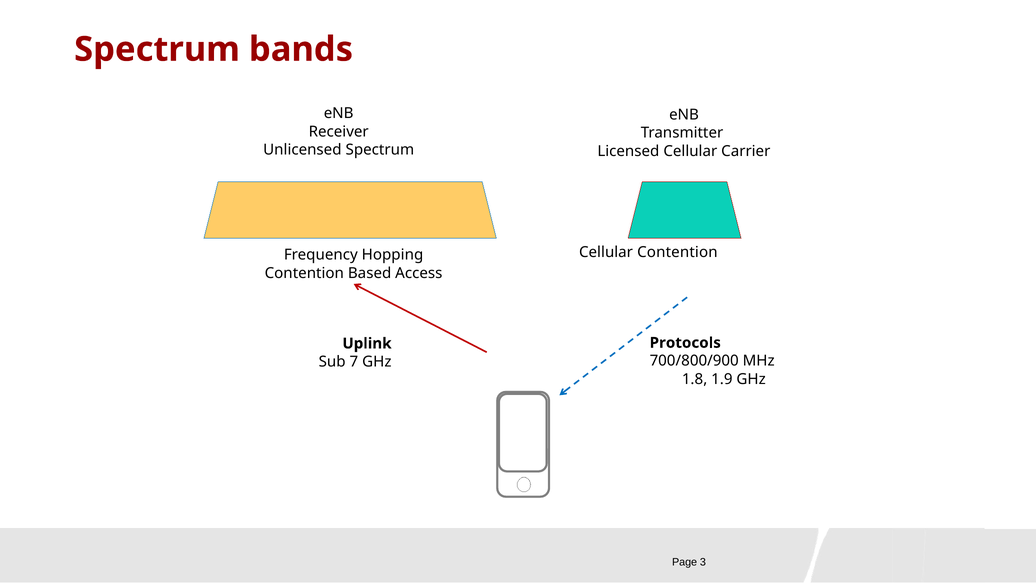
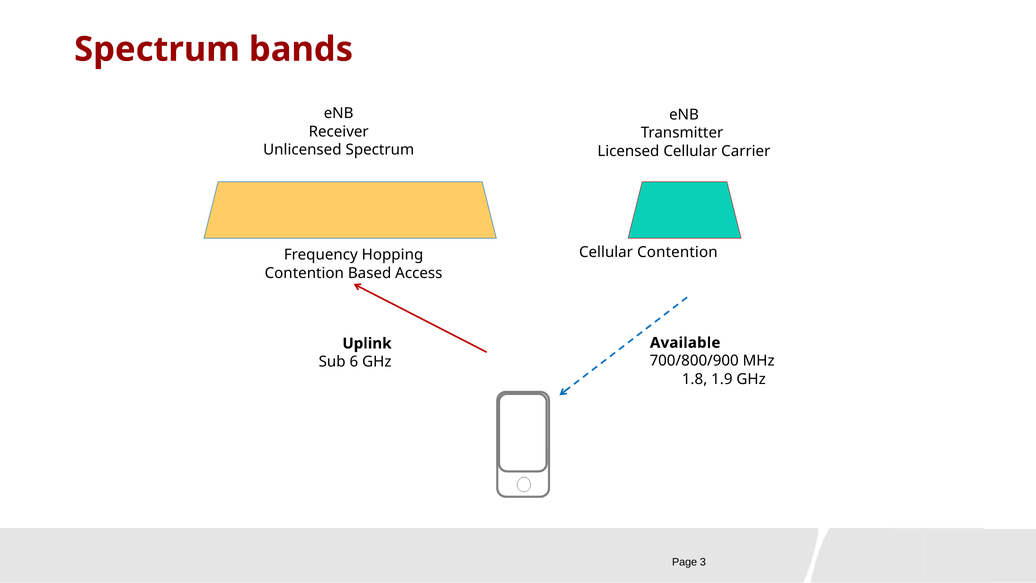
Protocols: Protocols -> Available
7: 7 -> 6
